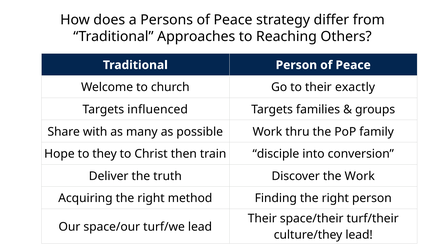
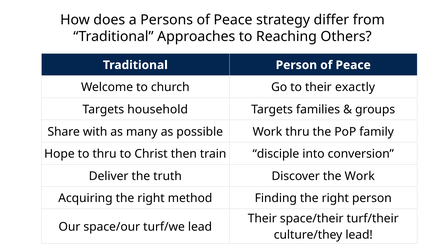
influenced: influenced -> household
to they: they -> thru
